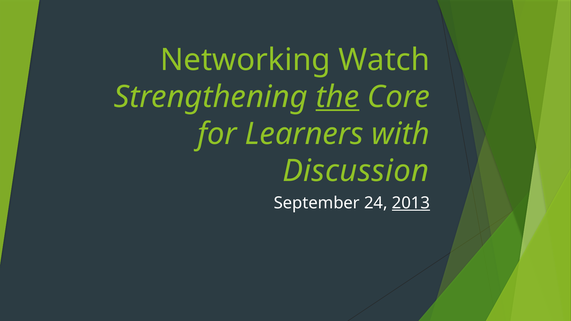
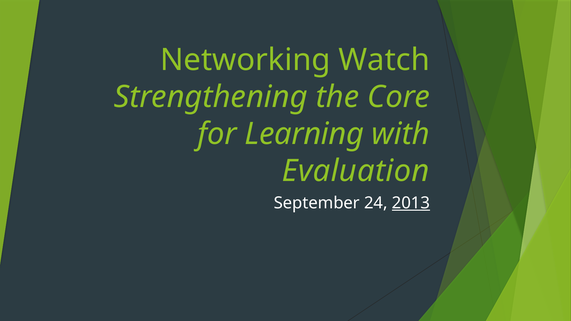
the underline: present -> none
Learners: Learners -> Learning
Discussion: Discussion -> Evaluation
